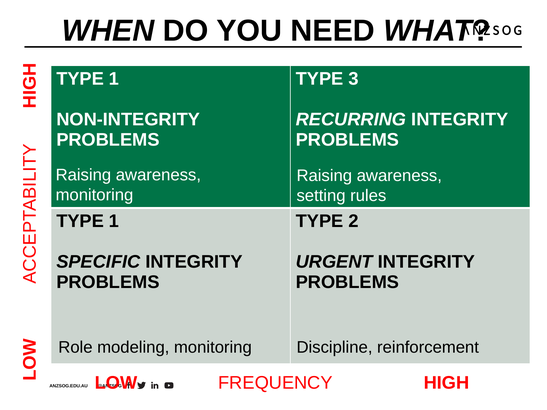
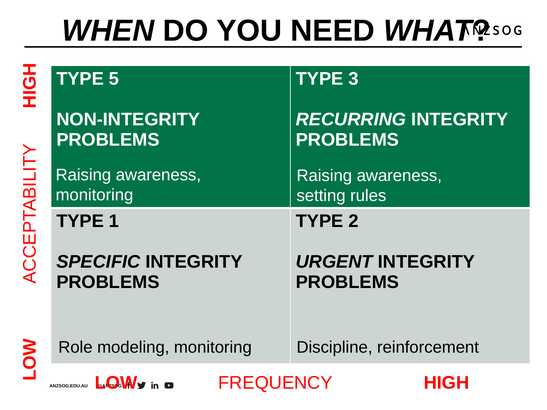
1 at (114, 79): 1 -> 5
